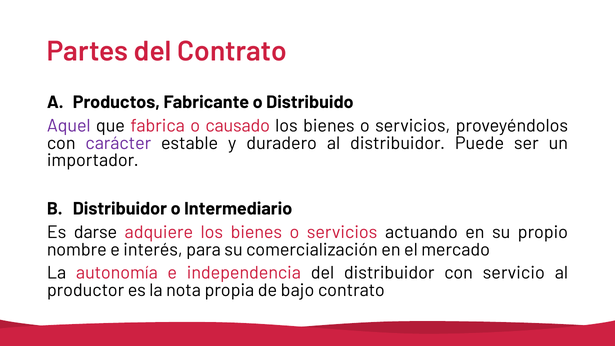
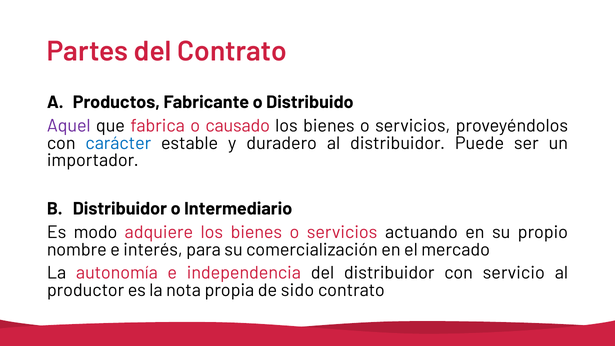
carácter colour: purple -> blue
darse: darse -> modo
bajo: bajo -> sido
